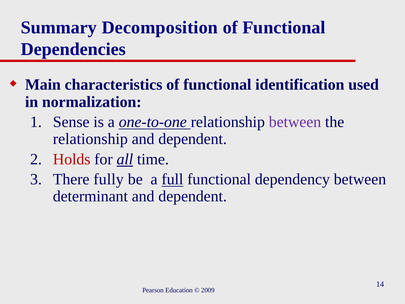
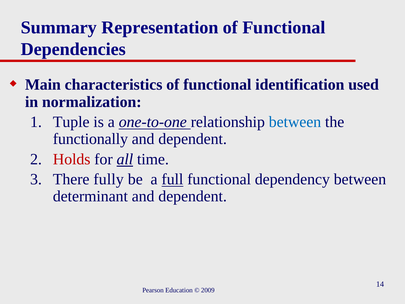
Decomposition: Decomposition -> Representation
Sense: Sense -> Tuple
between at (295, 122) colour: purple -> blue
relationship at (90, 139): relationship -> functionally
